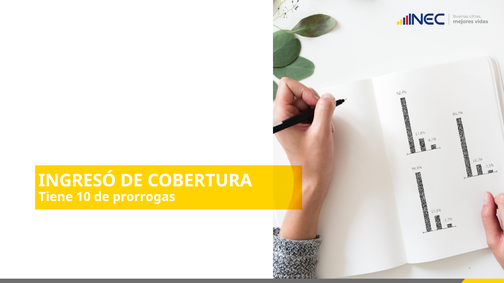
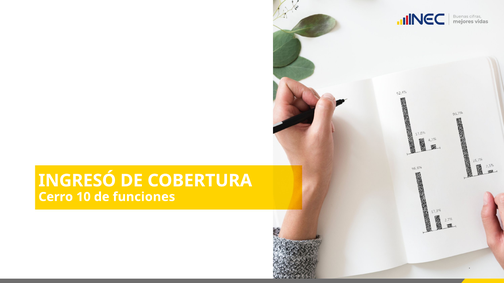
Tiene: Tiene -> Cerro
prorrogas: prorrogas -> funciones
